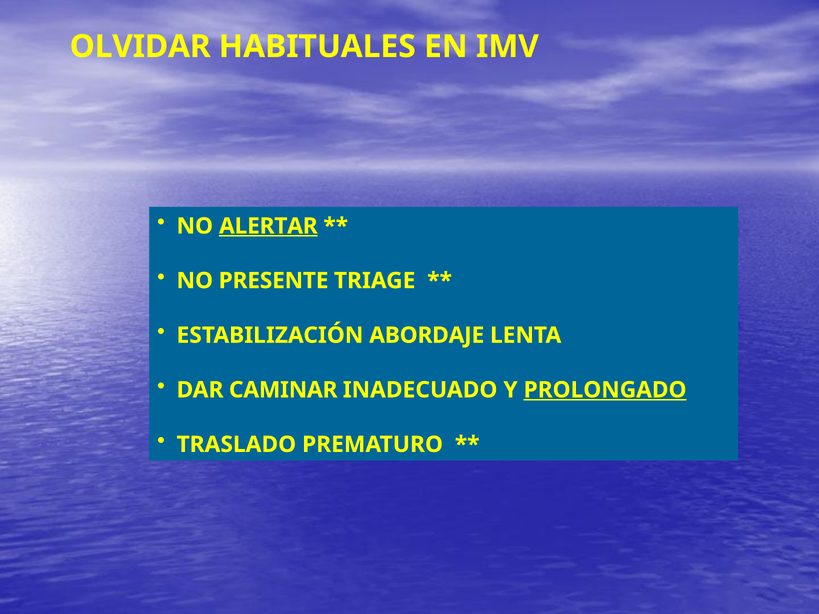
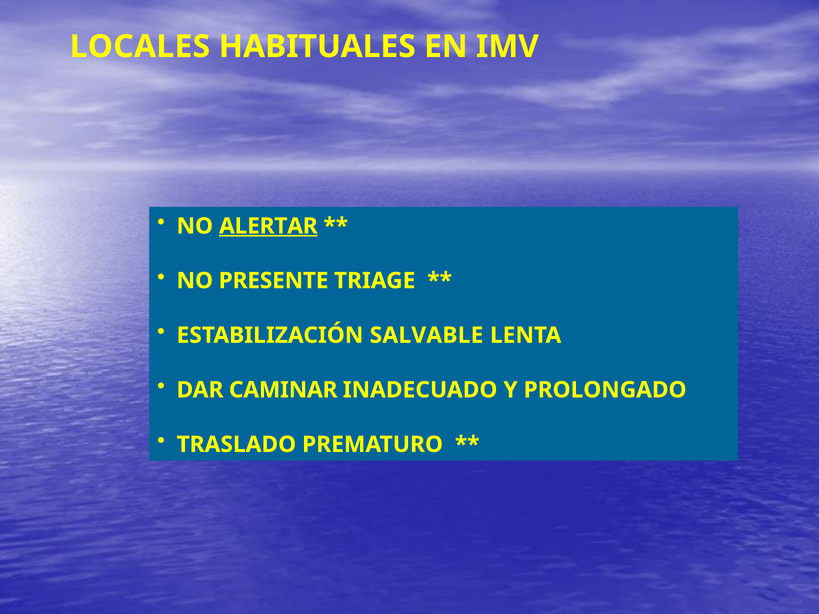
OLVIDAR: OLVIDAR -> LOCALES
ABORDAJE: ABORDAJE -> SALVABLE
PROLONGADO underline: present -> none
